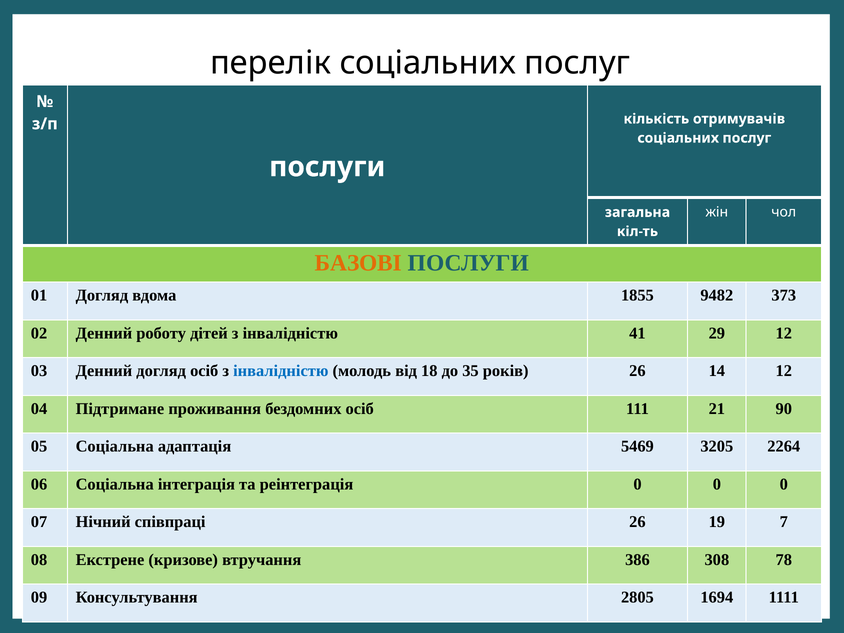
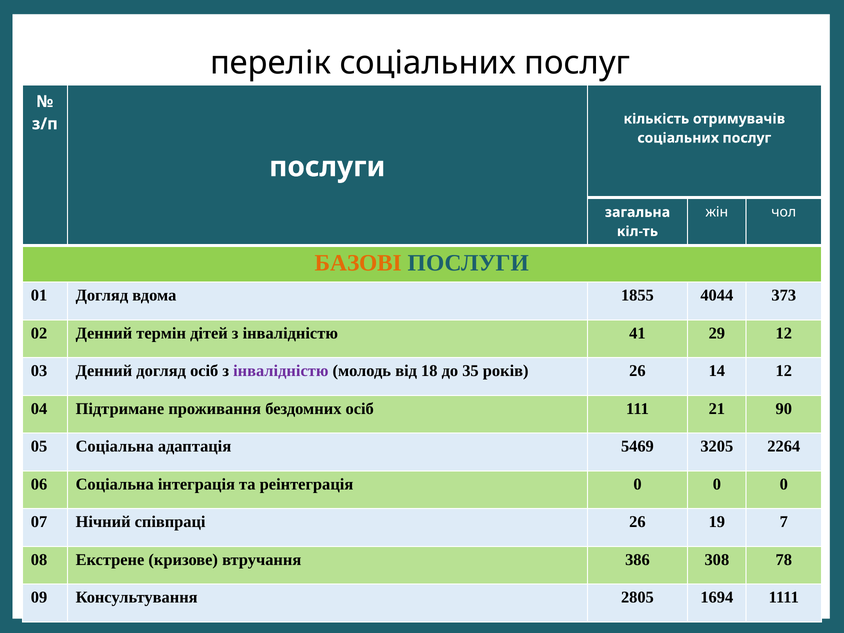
9482: 9482 -> 4044
роботу: роботу -> термін
інвалідністю at (281, 371) colour: blue -> purple
